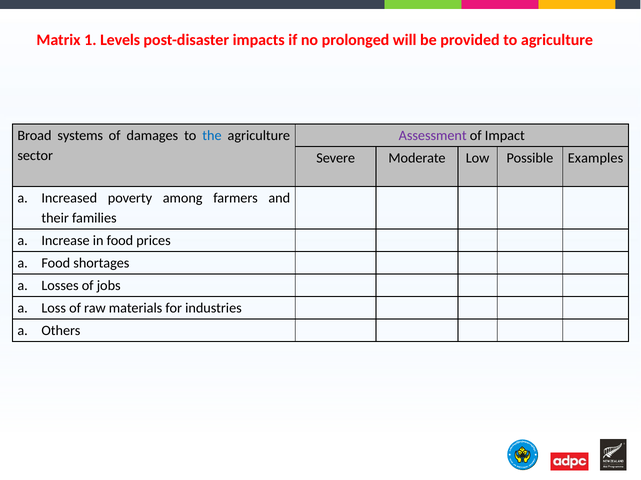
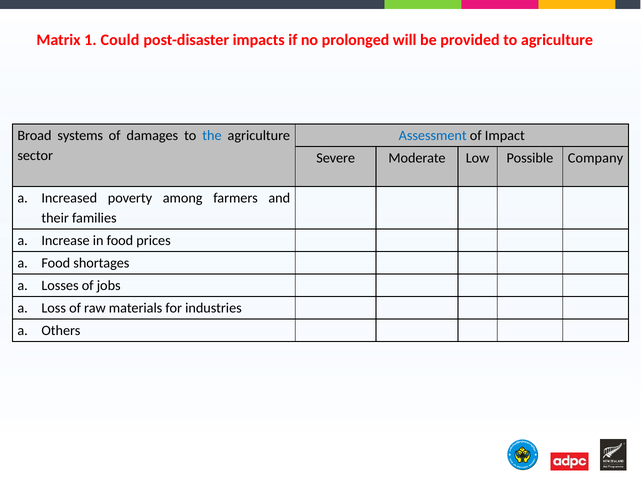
Levels: Levels -> Could
Assessment colour: purple -> blue
Examples: Examples -> Company
